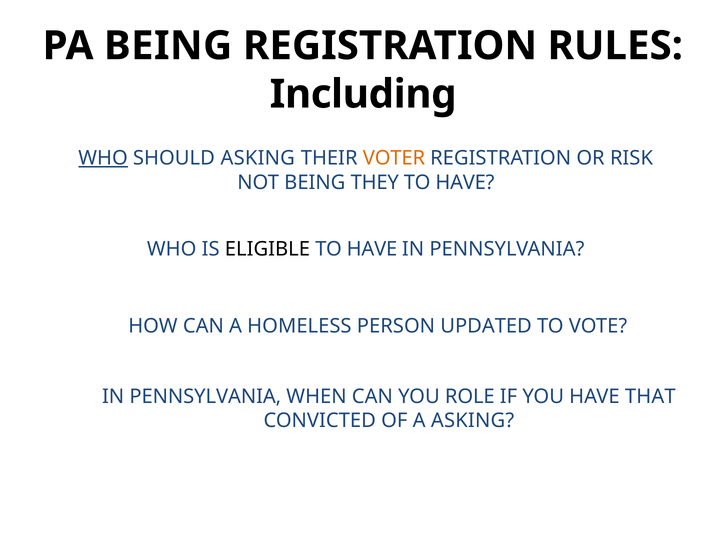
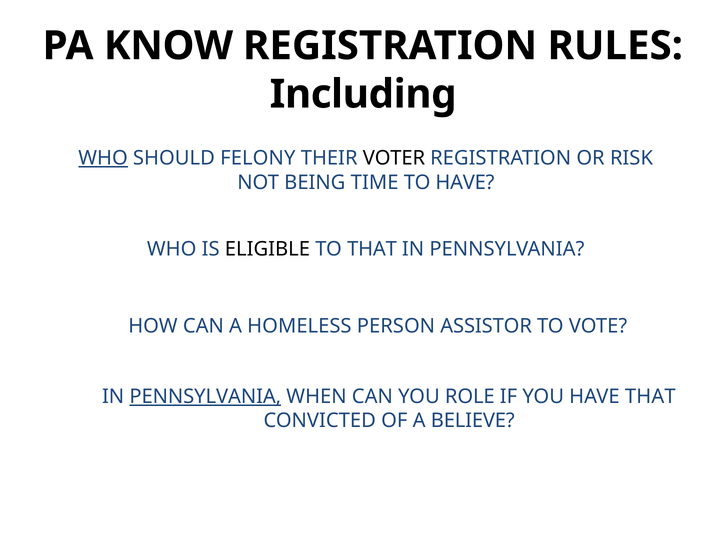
PA BEING: BEING -> KNOW
SHOULD ASKING: ASKING -> FELONY
VOTER colour: orange -> black
THEY: THEY -> TIME
HAVE at (372, 249): HAVE -> THAT
UPDATED: UPDATED -> ASSISTOR
PENNSYLVANIA at (205, 396) underline: none -> present
A ASKING: ASKING -> BELIEVE
